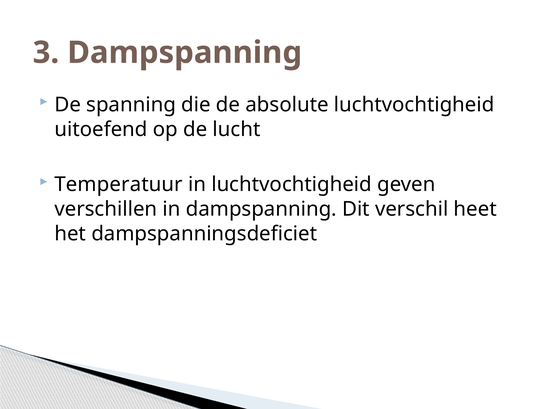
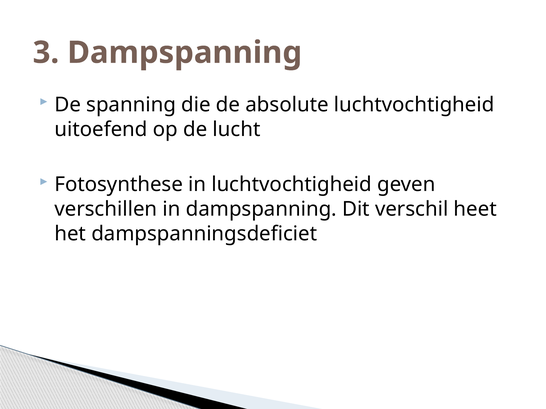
Temperatuur: Temperatuur -> Fotosynthese
